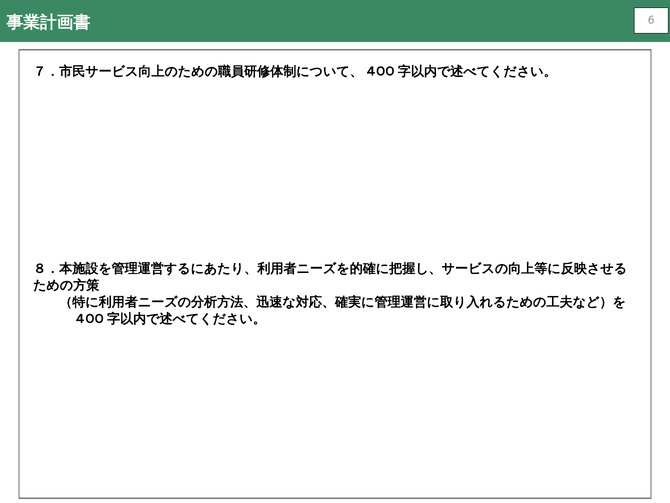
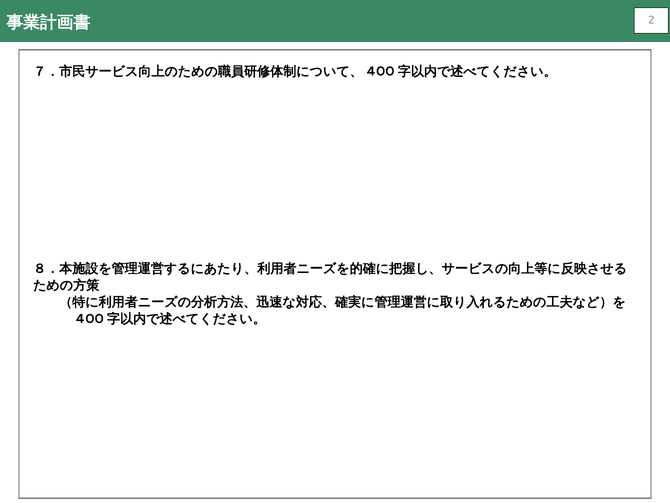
6: 6 -> 2
